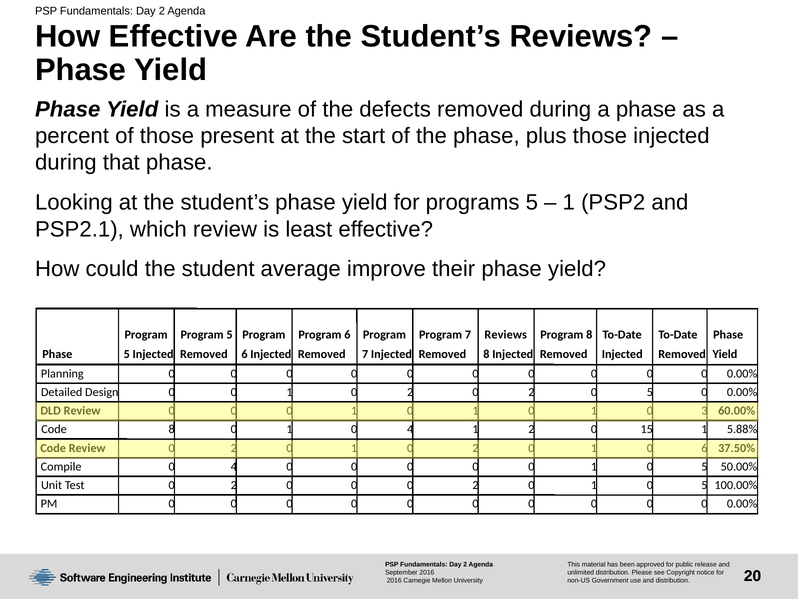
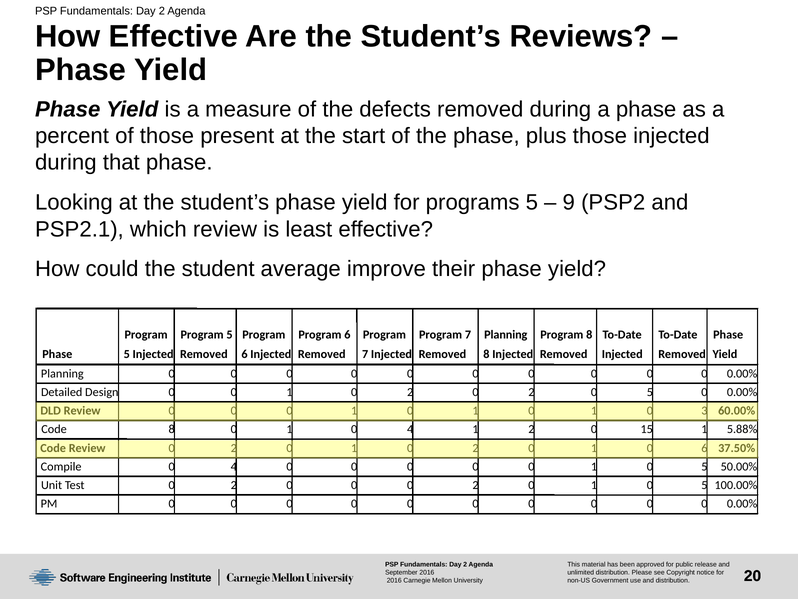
1 at (569, 202): 1 -> 9
Reviews at (506, 334): Reviews -> Planning
